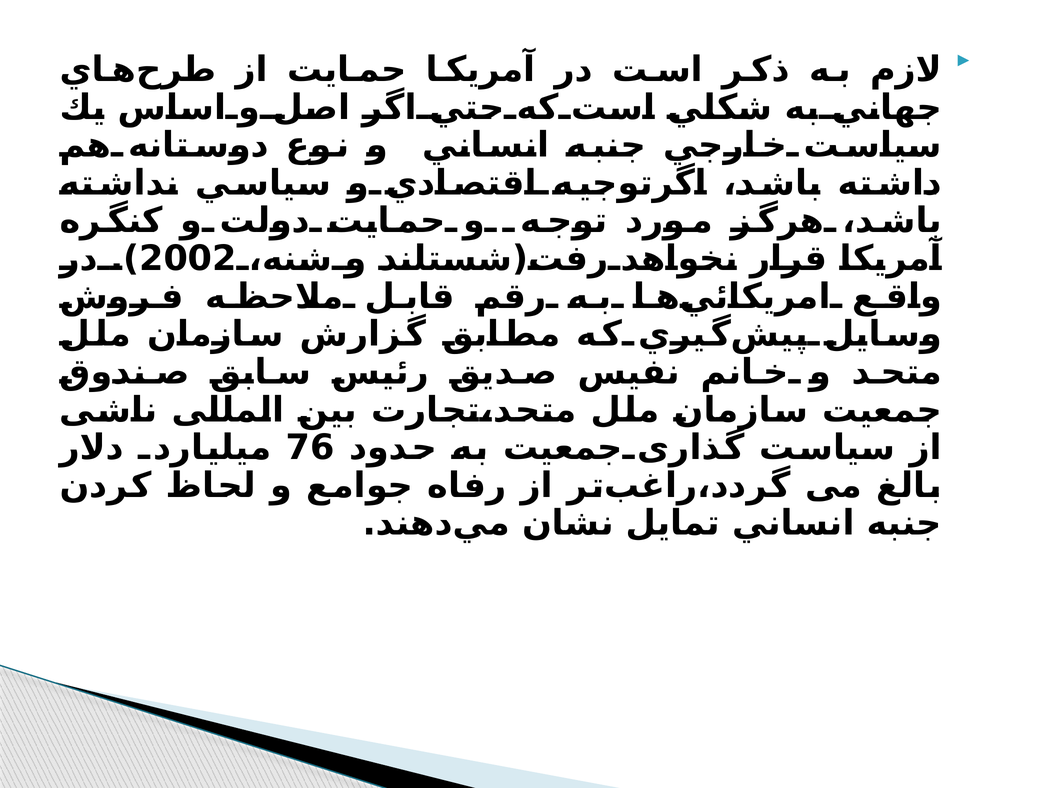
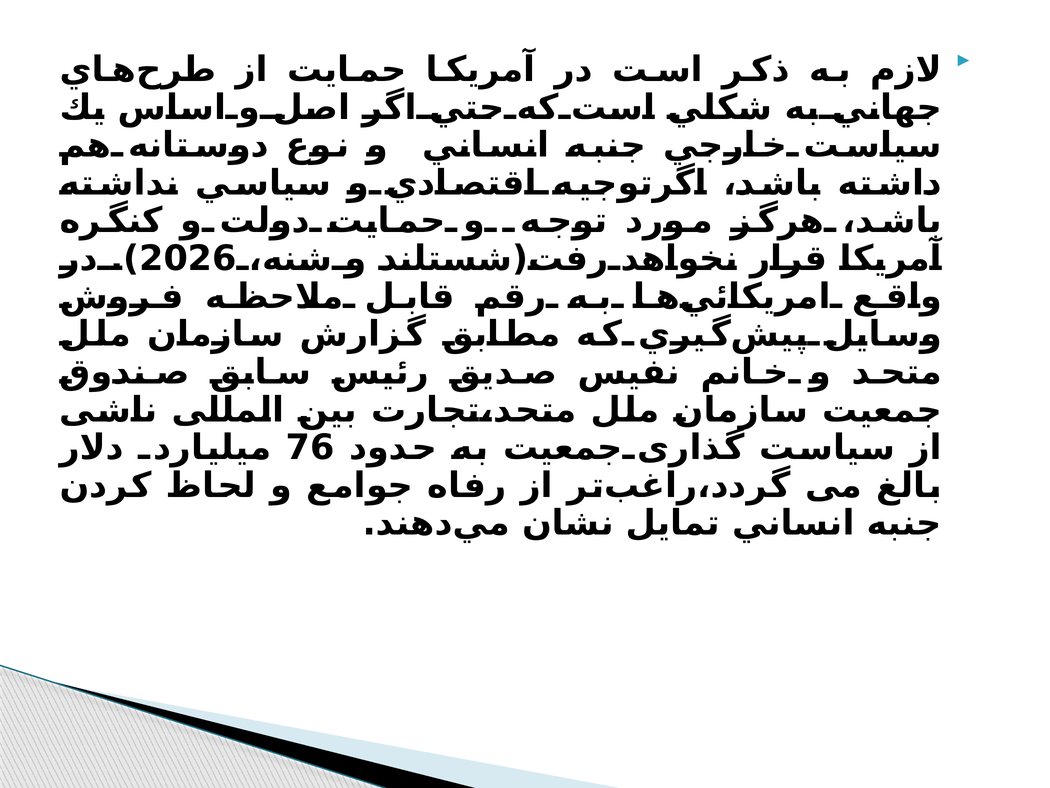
2002: 2002 -> 2026
